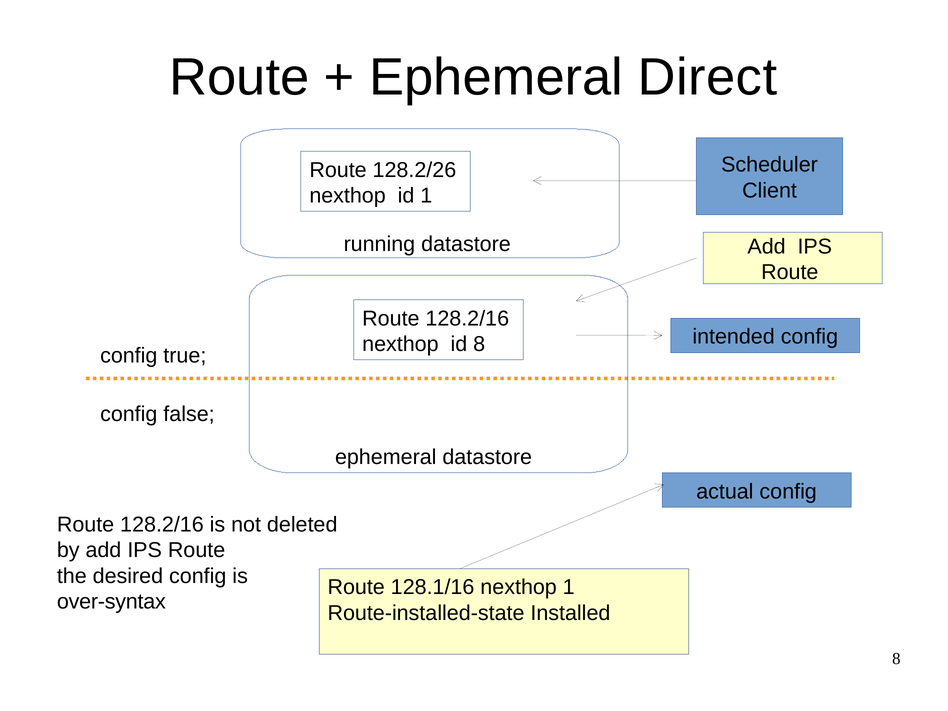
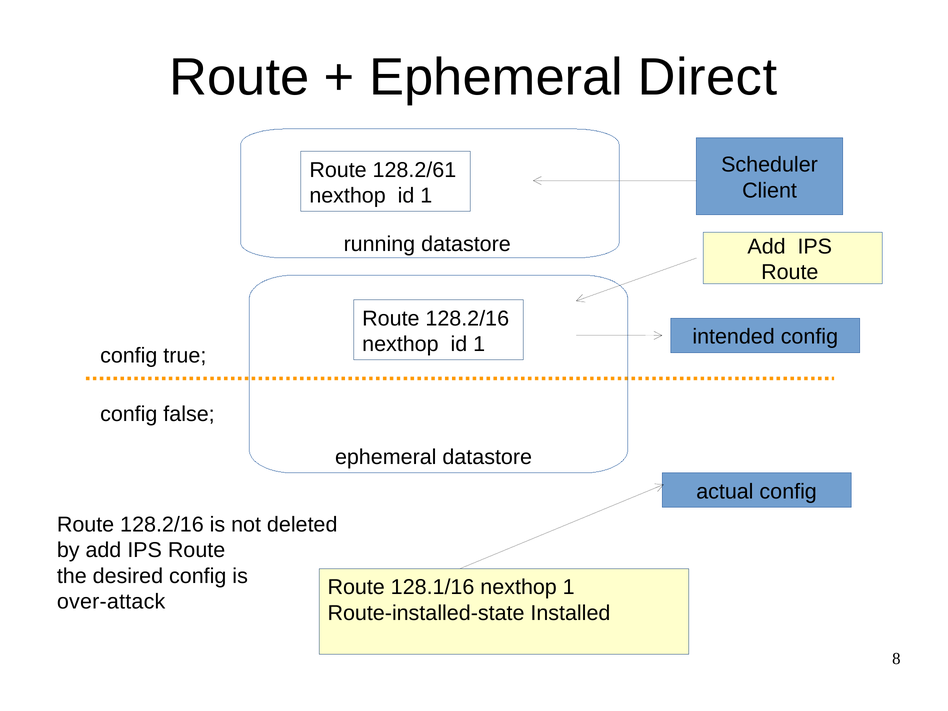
128.2/26: 128.2/26 -> 128.2/61
8 at (479, 344): 8 -> 1
over-syntax: over-syntax -> over-attack
